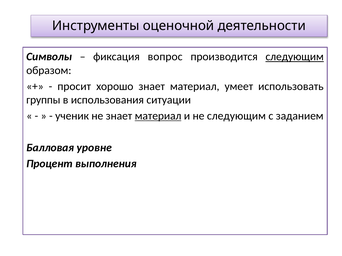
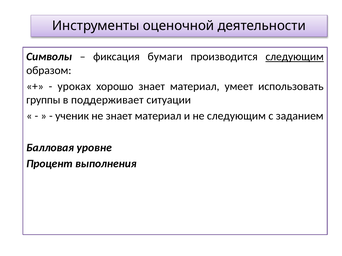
вопрос: вопрос -> бумаги
просит: просит -> уроках
использования: использования -> поддерживает
материал at (158, 116) underline: present -> none
